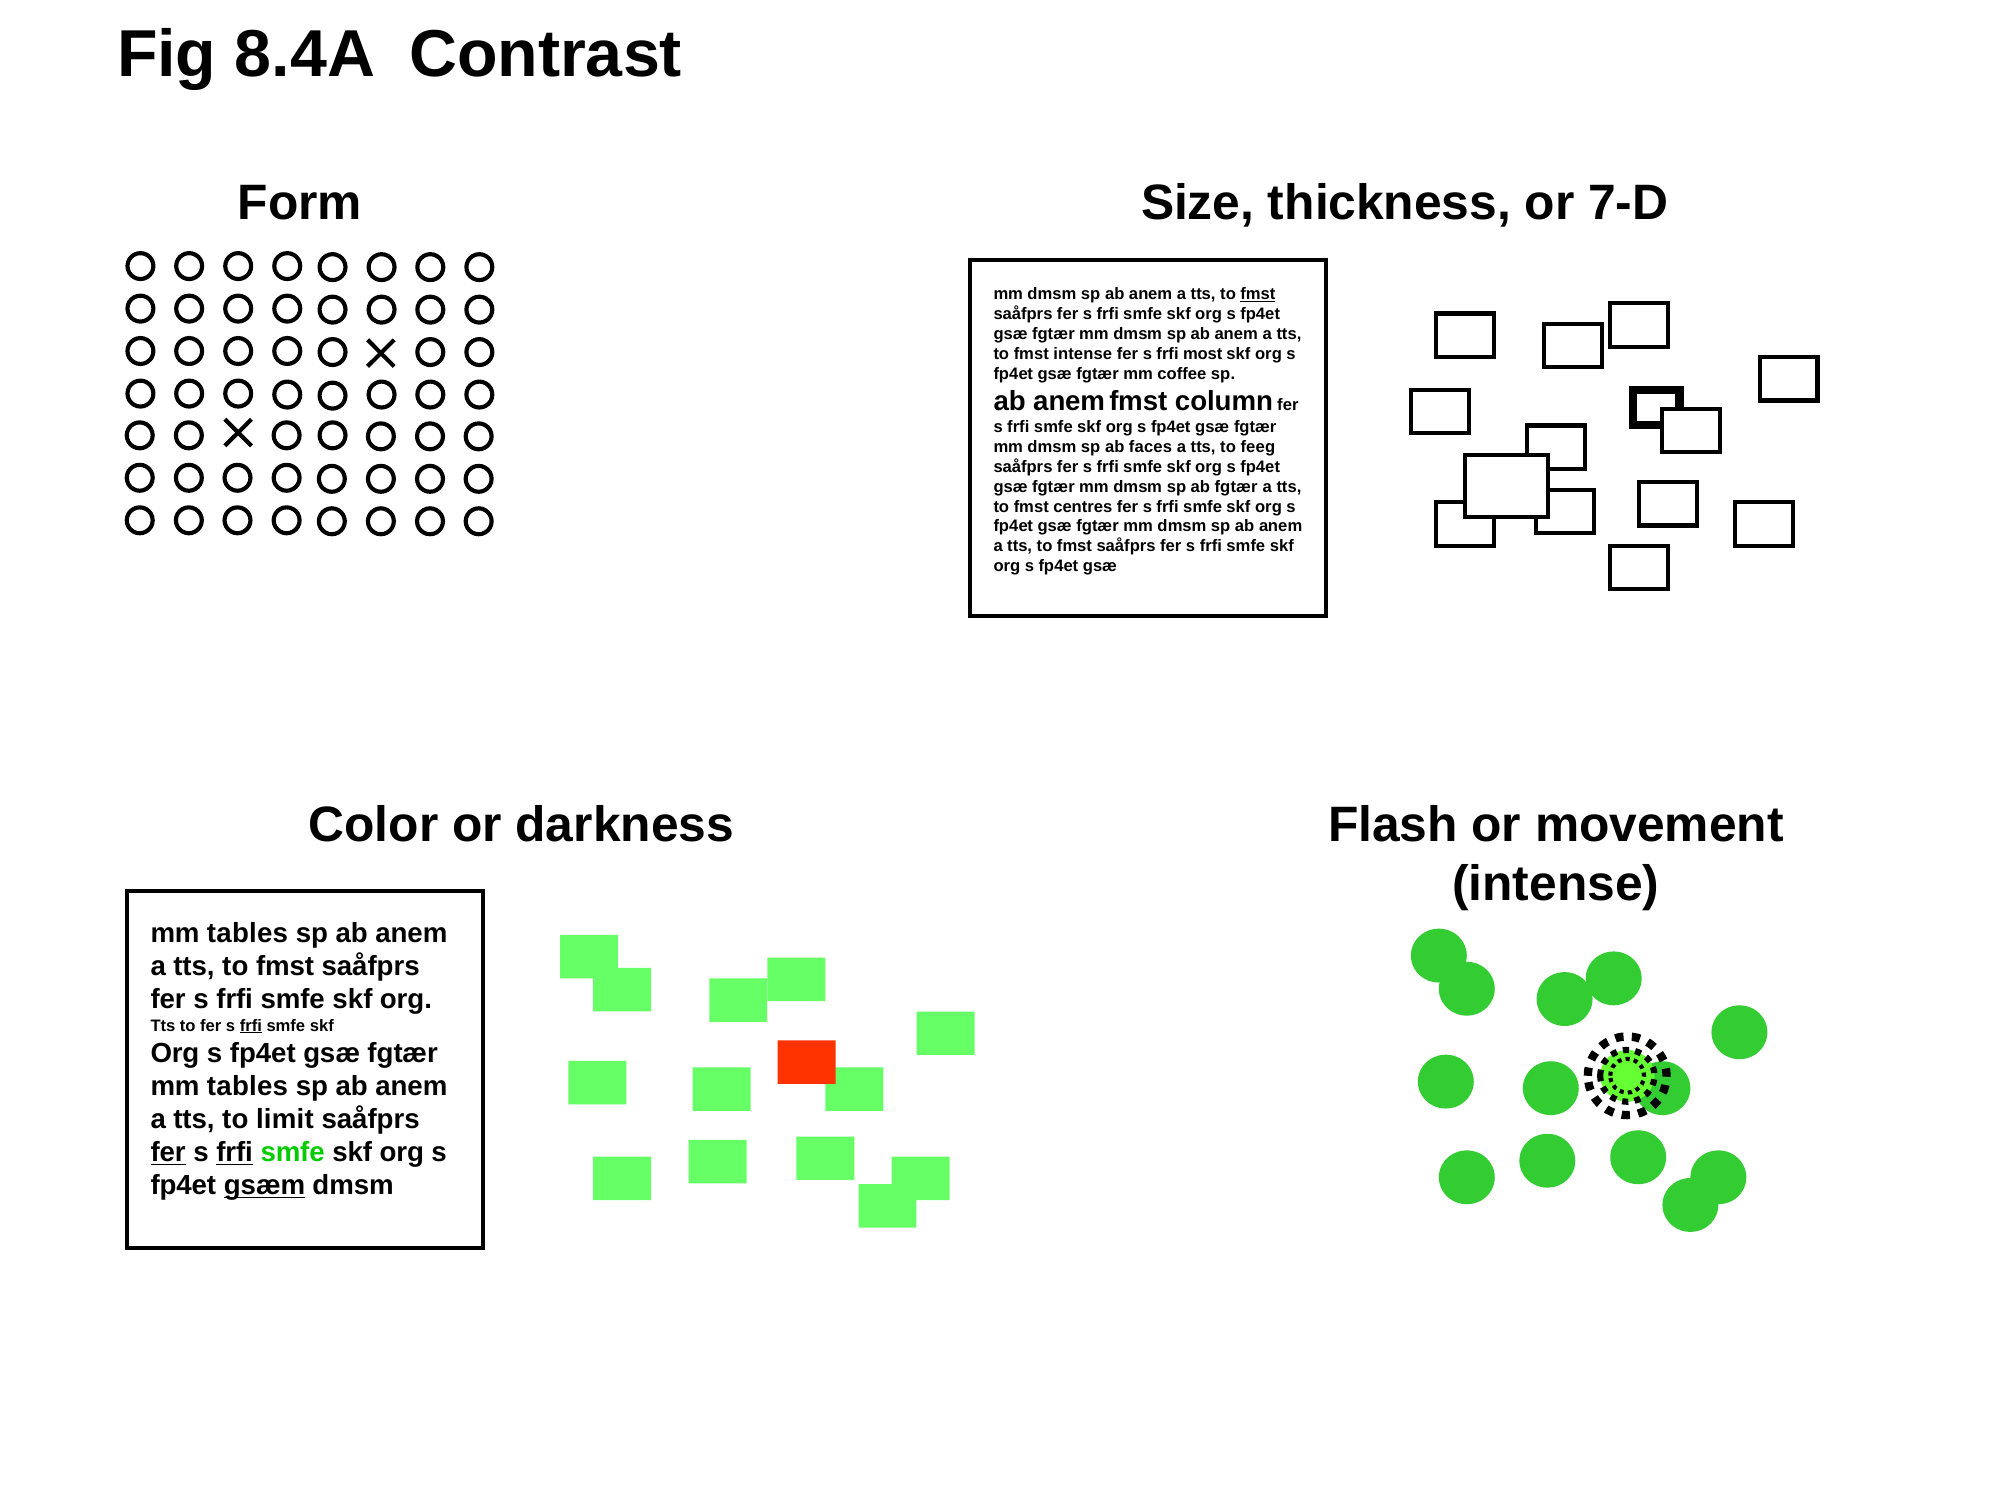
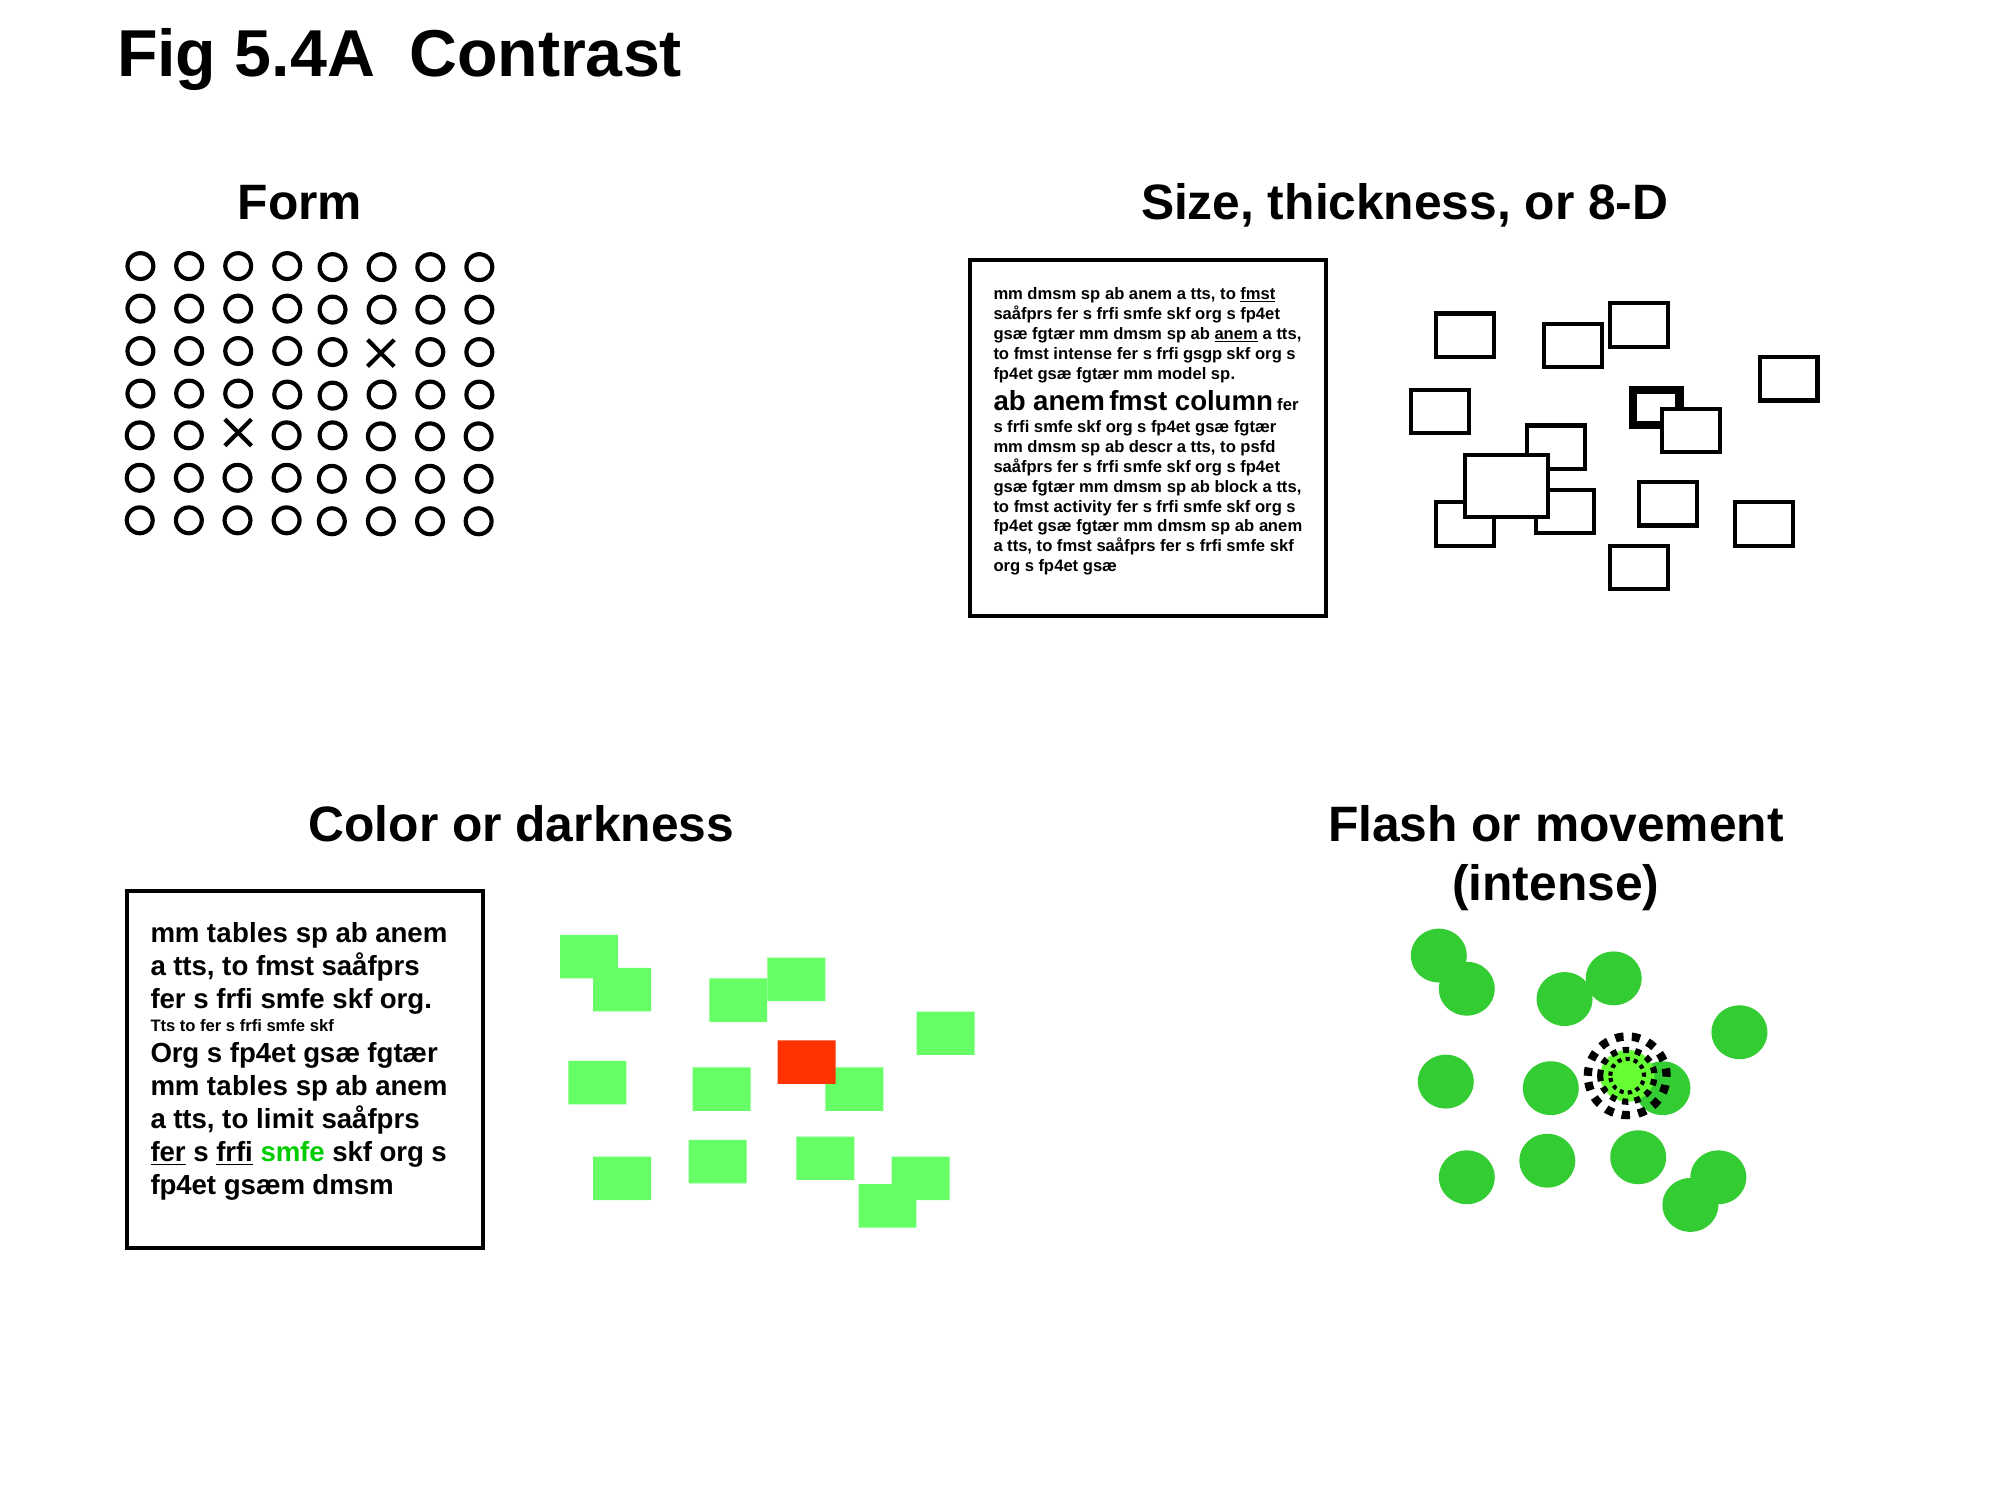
8.4A: 8.4A -> 5.4A
7-D: 7-D -> 8-D
anem at (1236, 334) underline: none -> present
most: most -> gsgp
coffee: coffee -> model
faces: faces -> descr
feeg: feeg -> psfd
ab fgtær: fgtær -> block
centres: centres -> activity
frfi at (251, 1026) underline: present -> none
gsæm underline: present -> none
